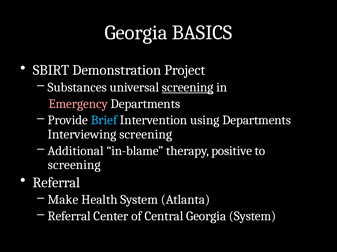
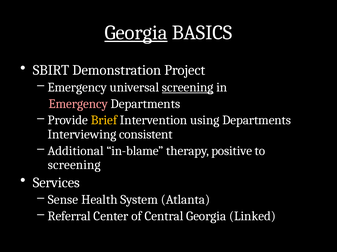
Georgia at (136, 33) underline: none -> present
Substances at (77, 87): Substances -> Emergency
Brief colour: light blue -> yellow
Interviewing screening: screening -> consistent
Referral at (56, 183): Referral -> Services
Make: Make -> Sense
Georgia System: System -> Linked
